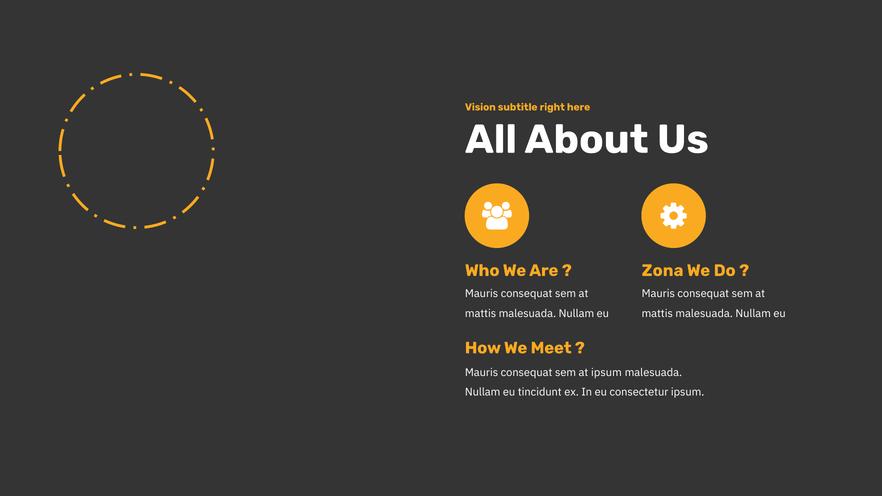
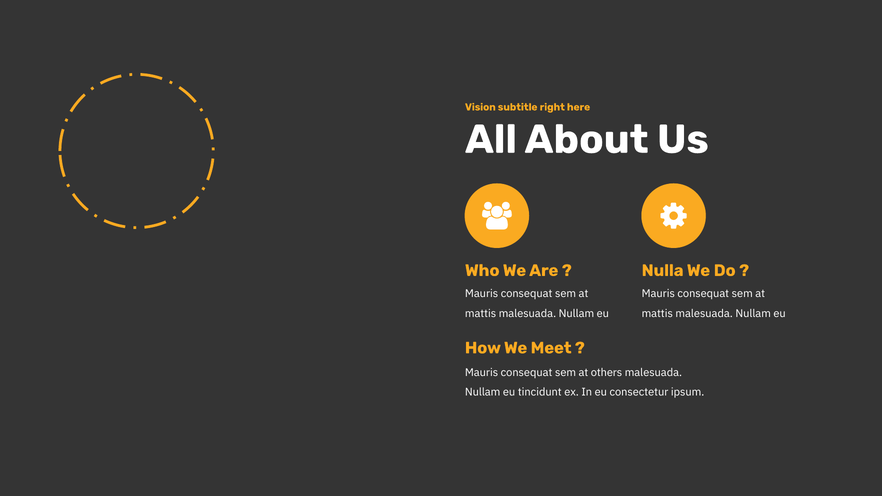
Zona: Zona -> Nulla
at ipsum: ipsum -> others
